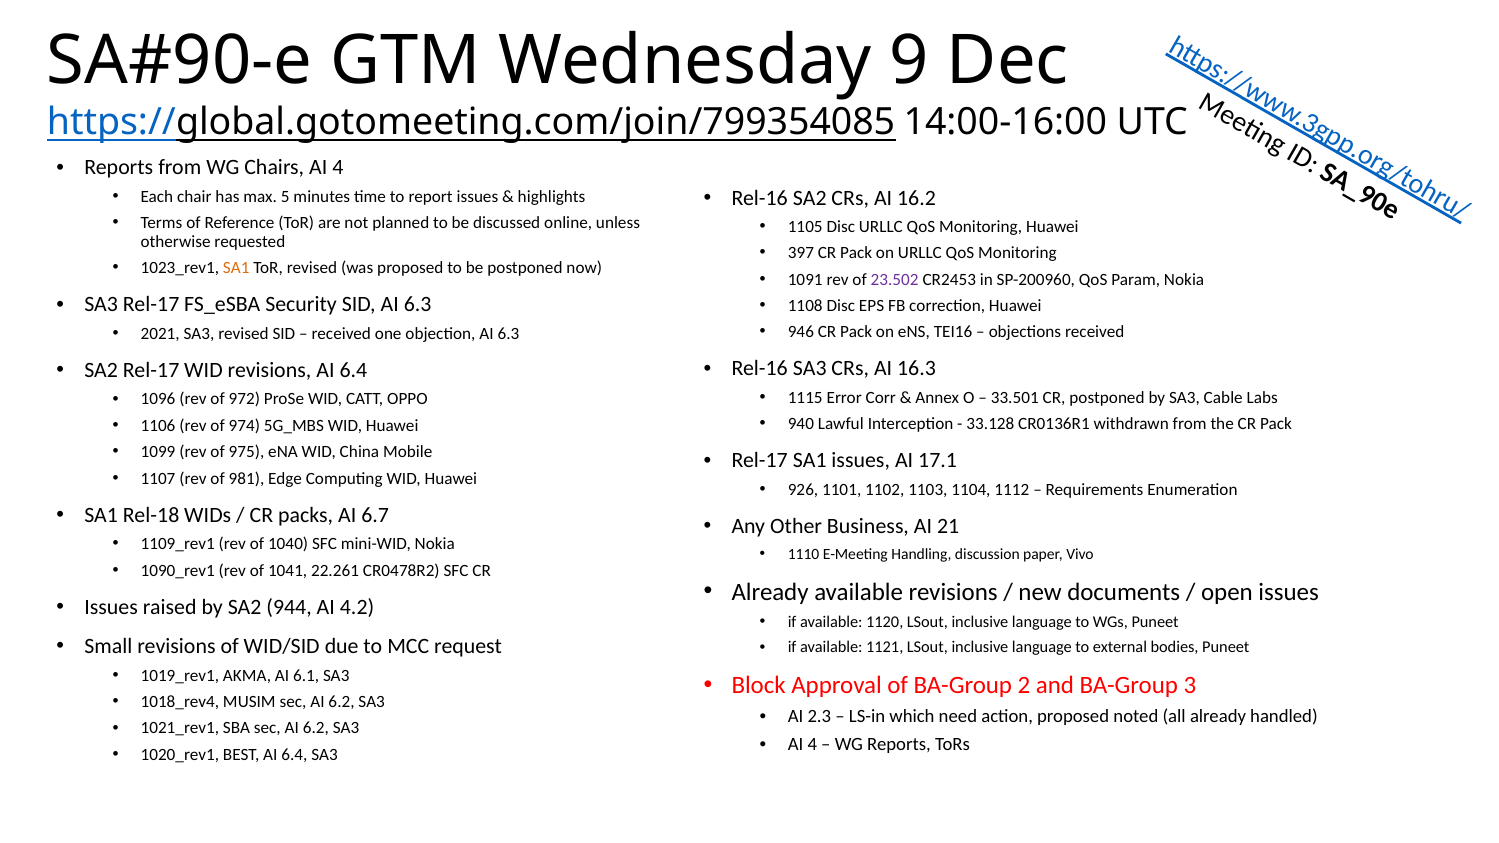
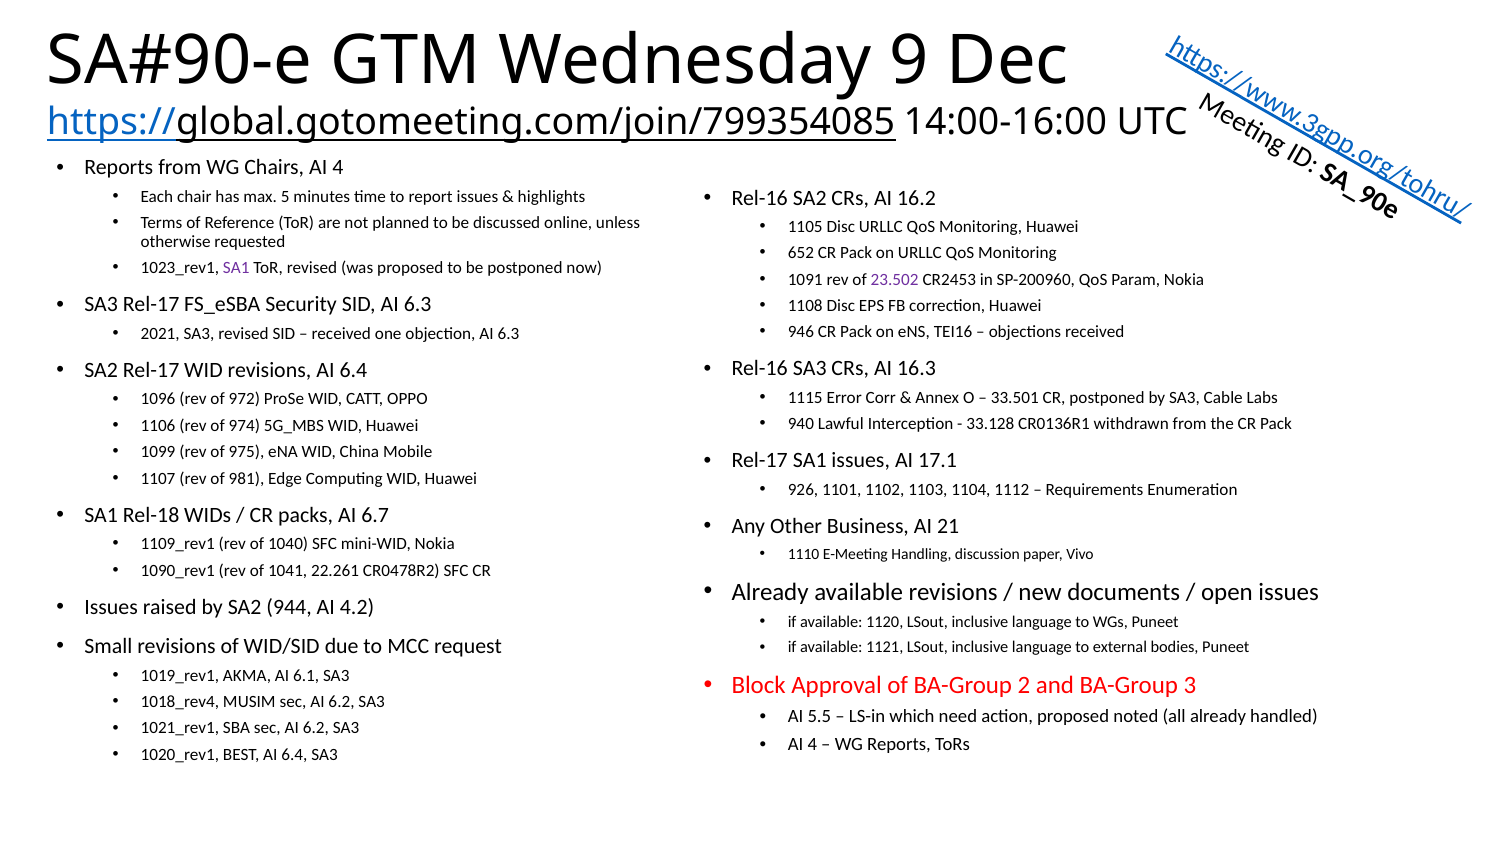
397: 397 -> 652
SA1 at (236, 268) colour: orange -> purple
2.3: 2.3 -> 5.5
